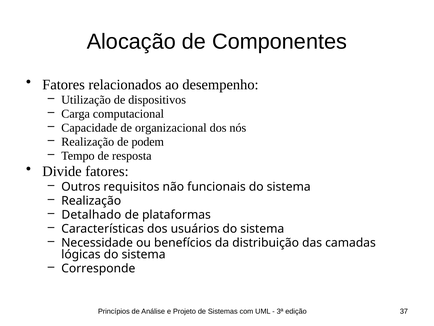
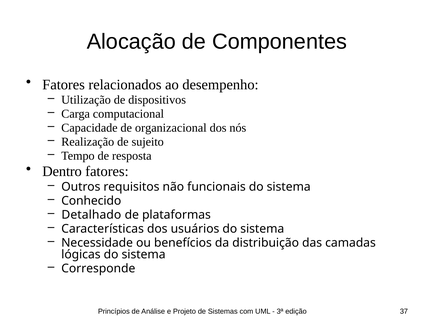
podem: podem -> sujeito
Divide: Divide -> Dentro
Realização at (91, 200): Realização -> Conhecido
